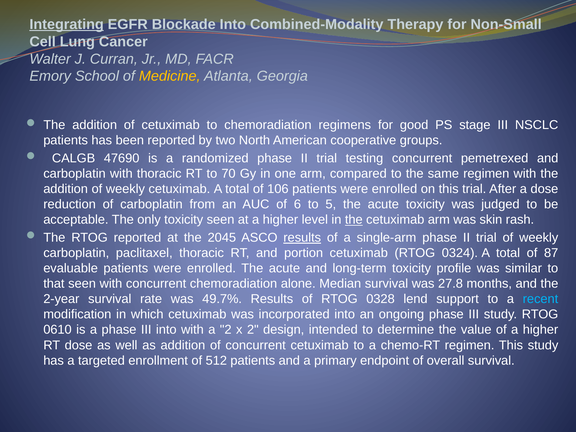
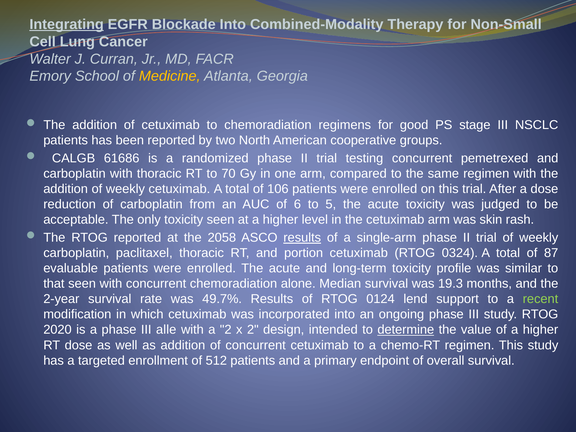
47690: 47690 -> 61686
the at (354, 220) underline: present -> none
2045: 2045 -> 2058
27.8: 27.8 -> 19.3
0328: 0328 -> 0124
recent colour: light blue -> light green
0610: 0610 -> 2020
III into: into -> alle
determine underline: none -> present
